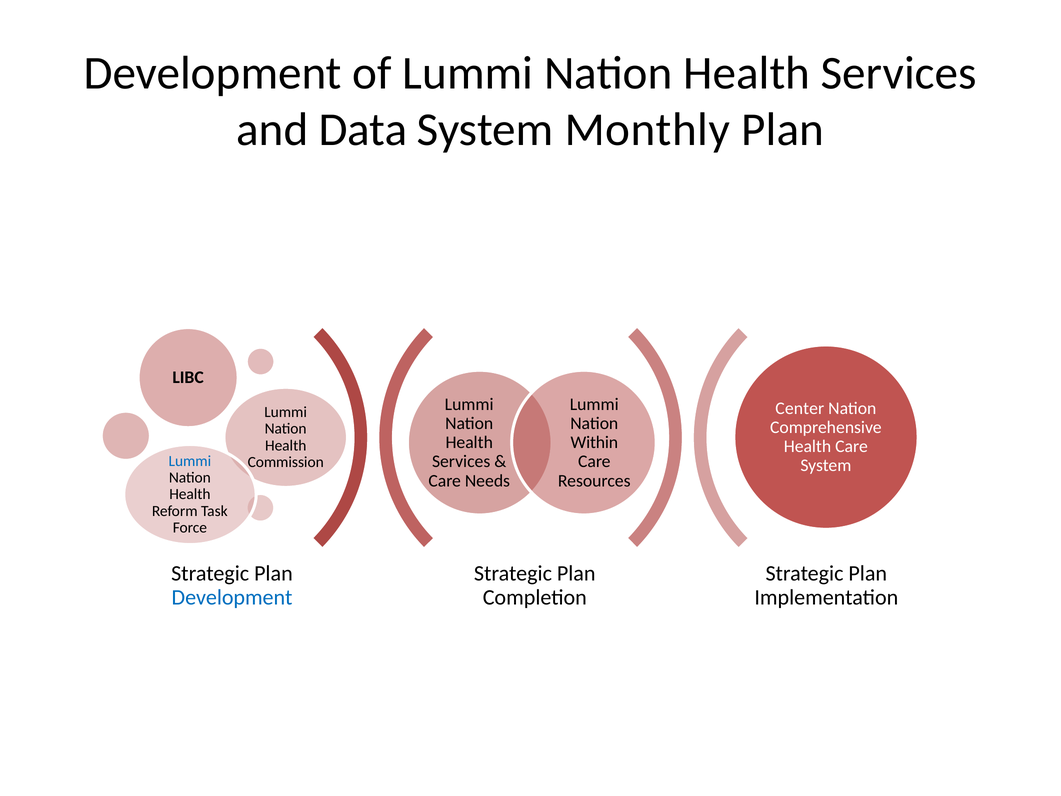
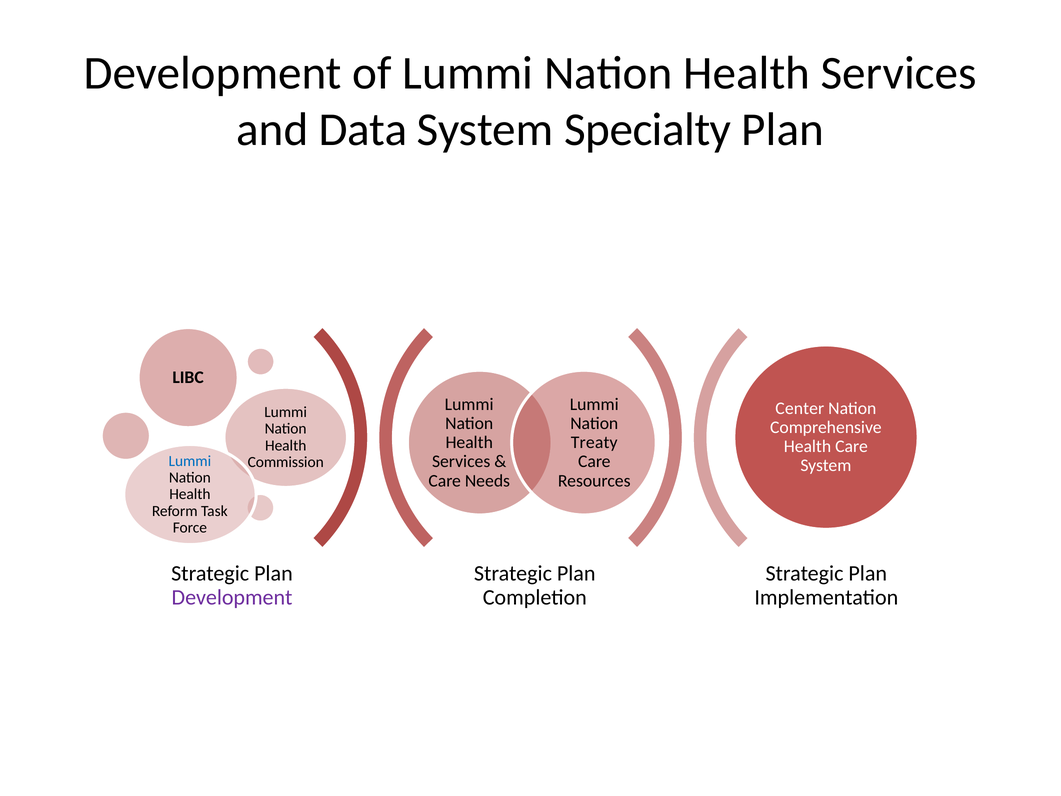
Monthly: Monthly -> Specialty
Within: Within -> Treaty
Development at (232, 597) colour: blue -> purple
